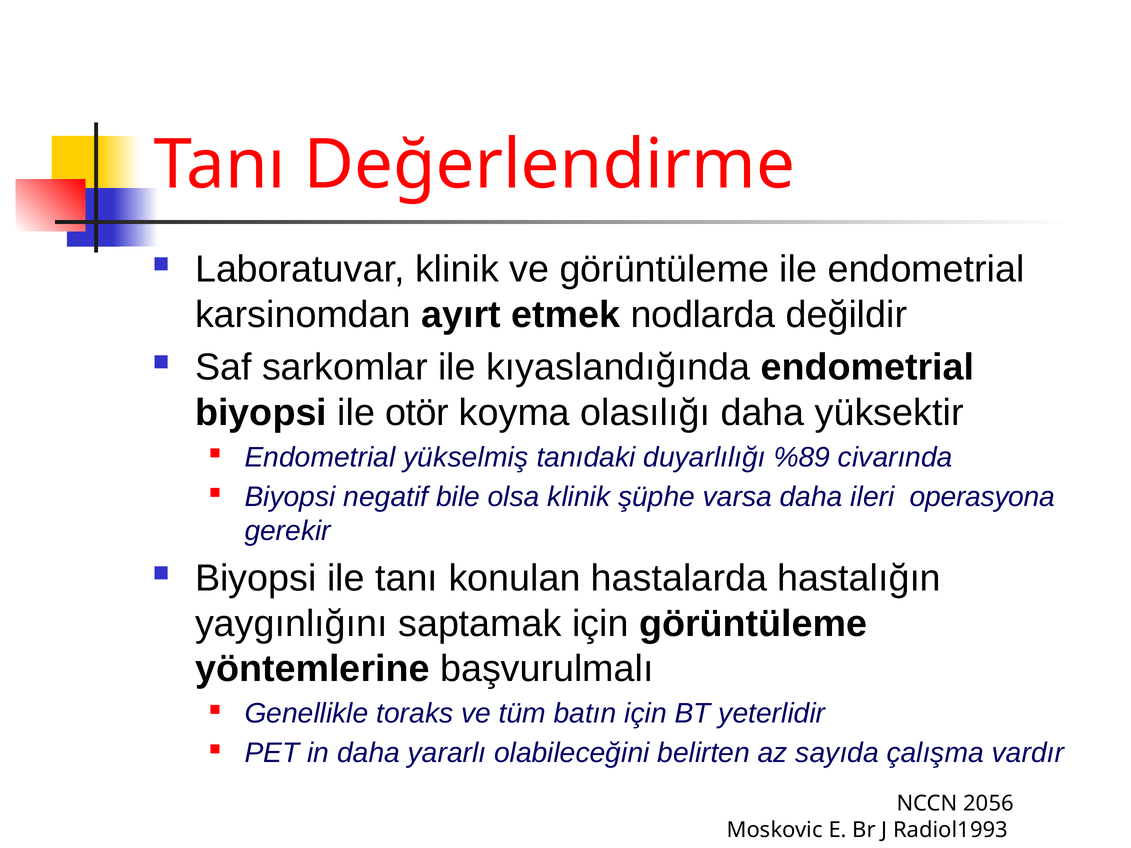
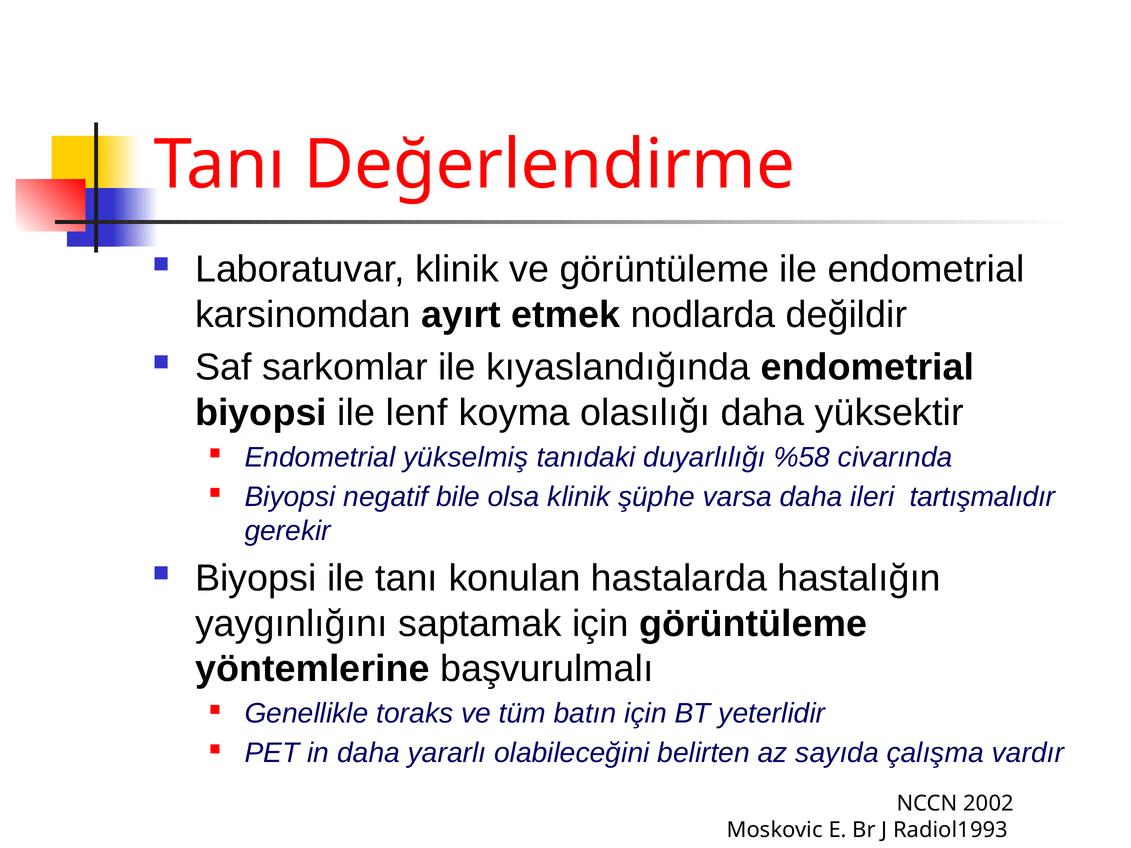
otör: otör -> lenf
%89: %89 -> %58
operasyona: operasyona -> tartışmalıdır
2056: 2056 -> 2002
